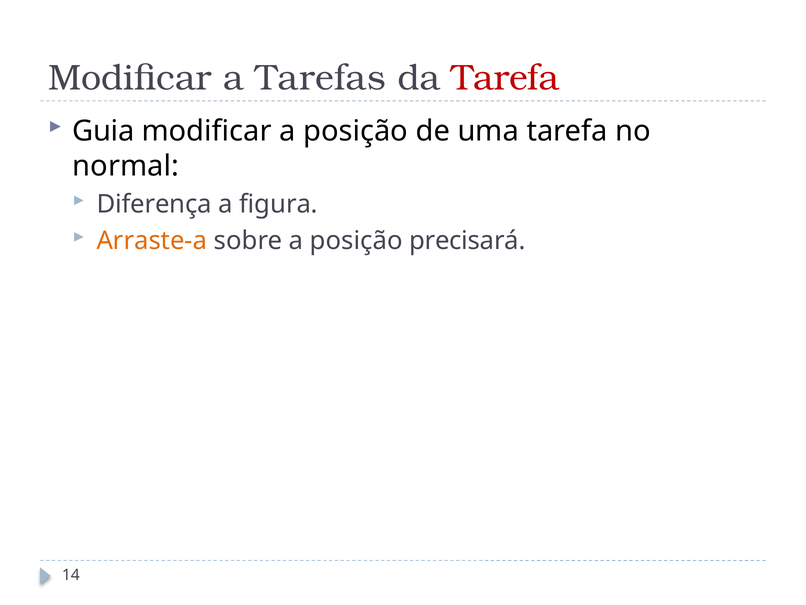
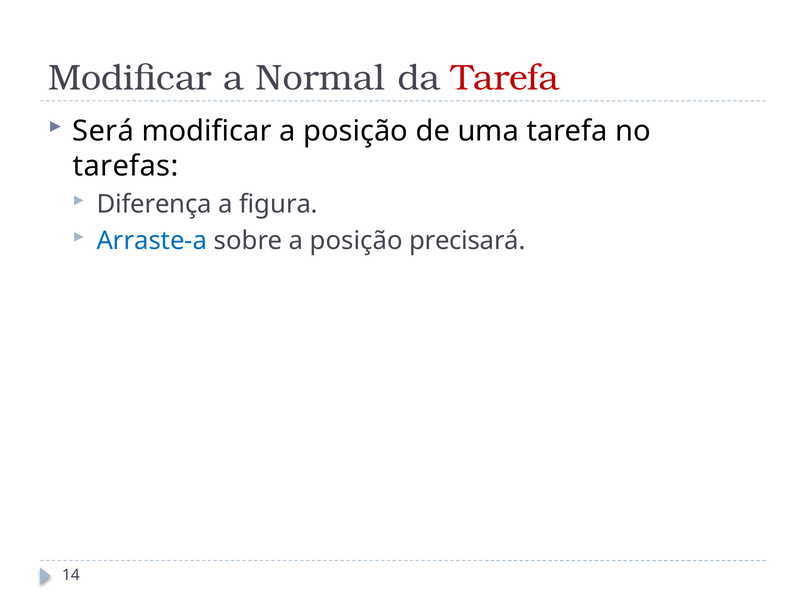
Tarefas: Tarefas -> Normal
Guia: Guia -> Será
normal: normal -> tarefas
Arraste-a colour: orange -> blue
